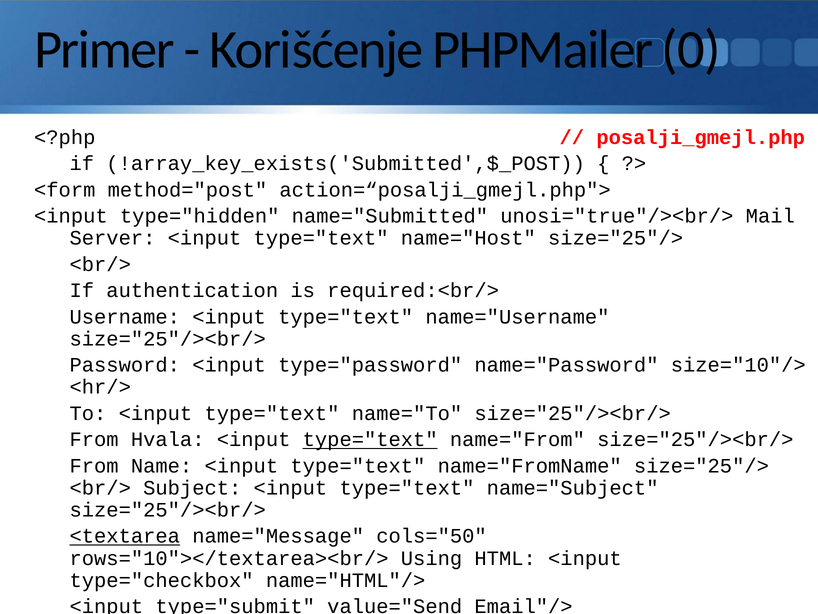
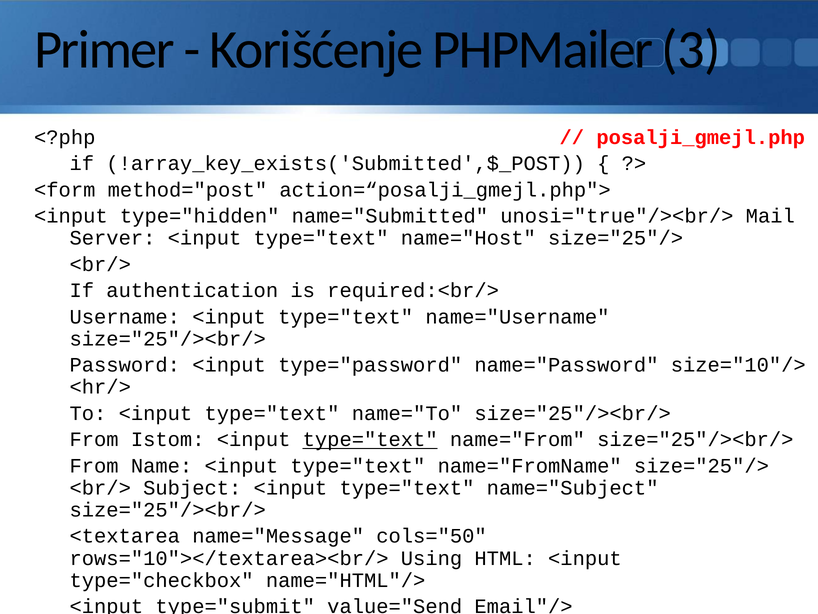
0: 0 -> 3
Hvala: Hvala -> Istom
<textarea underline: present -> none
